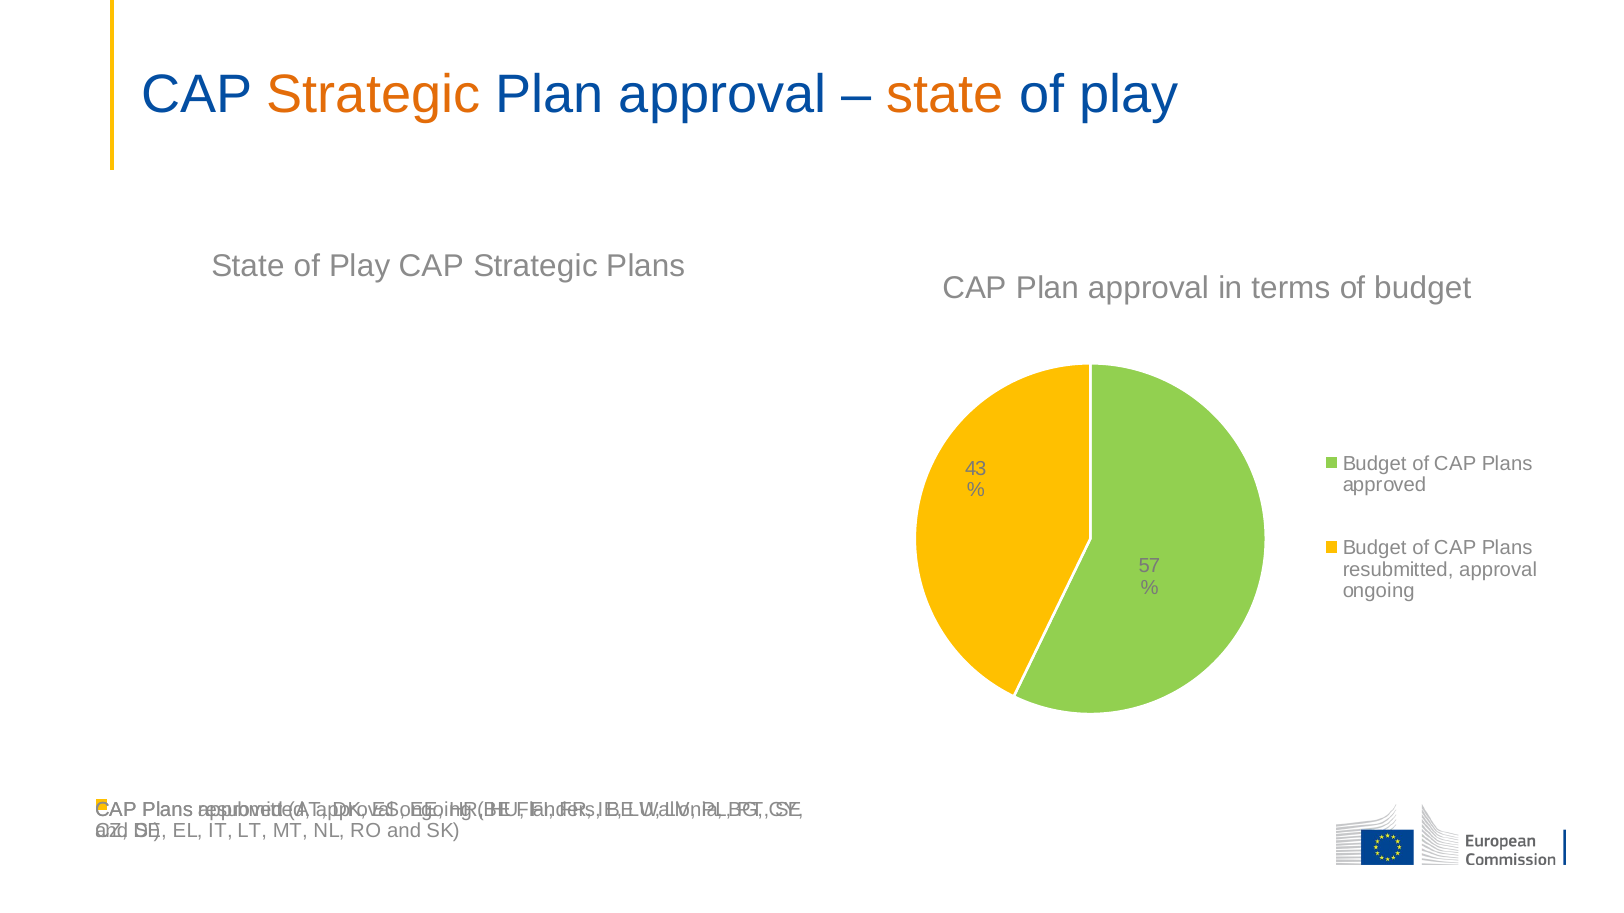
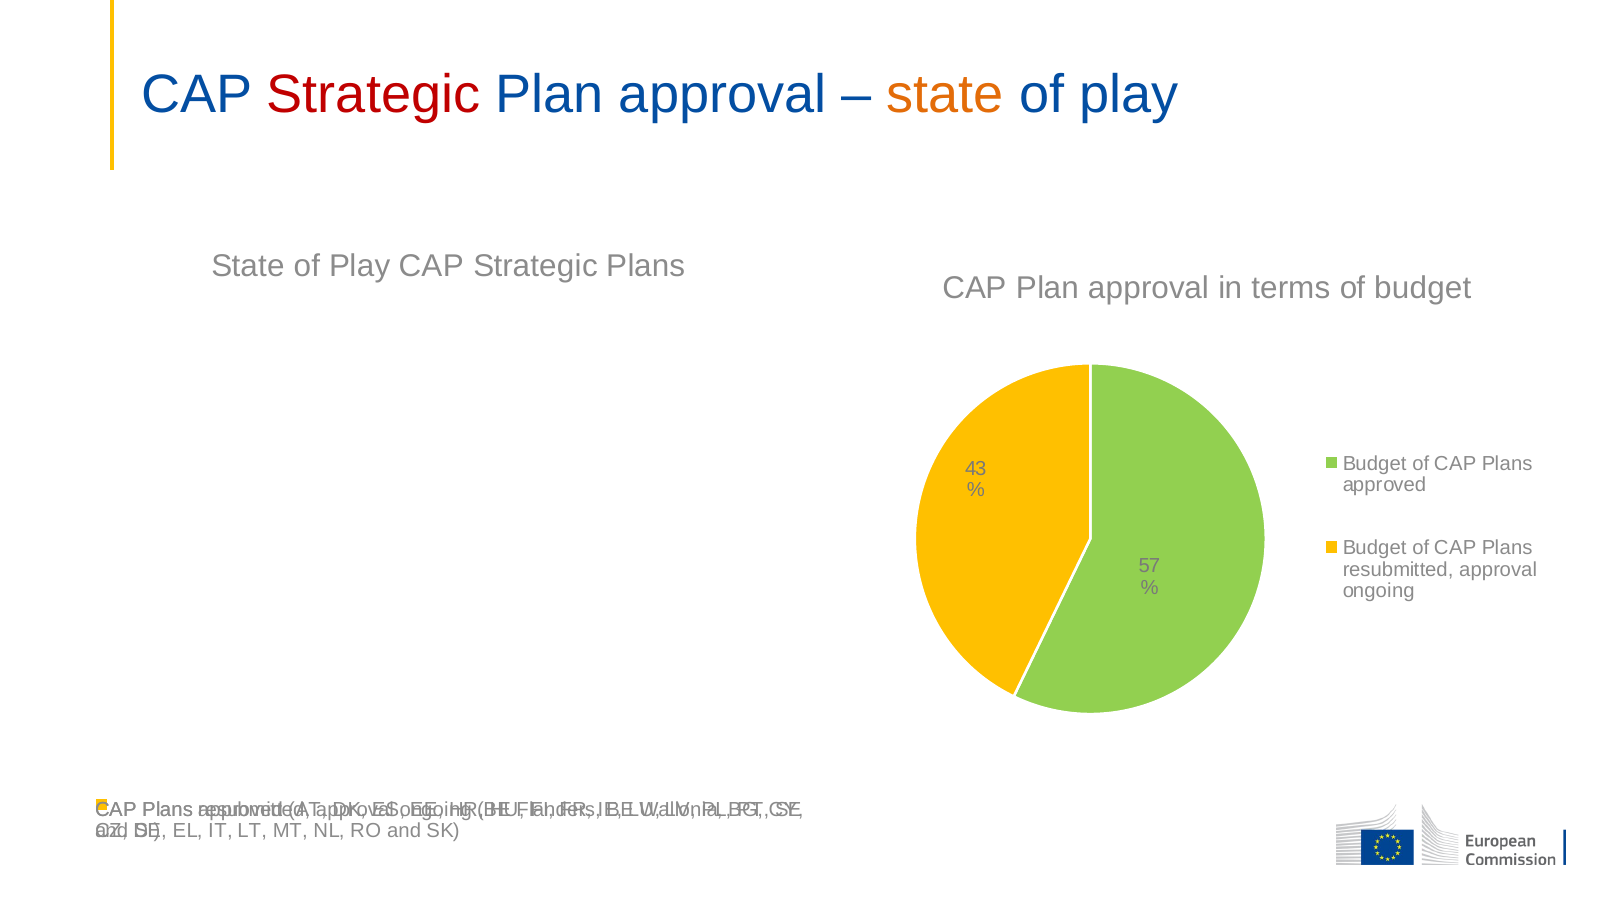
Strategic at (374, 95) colour: orange -> red
